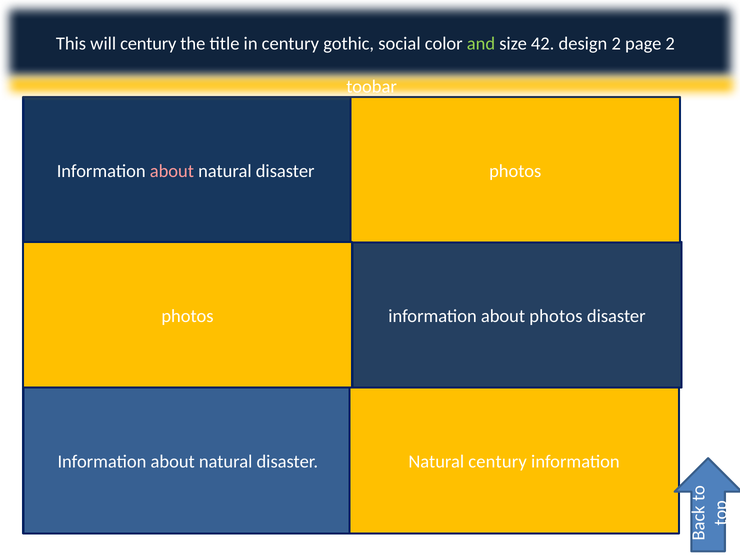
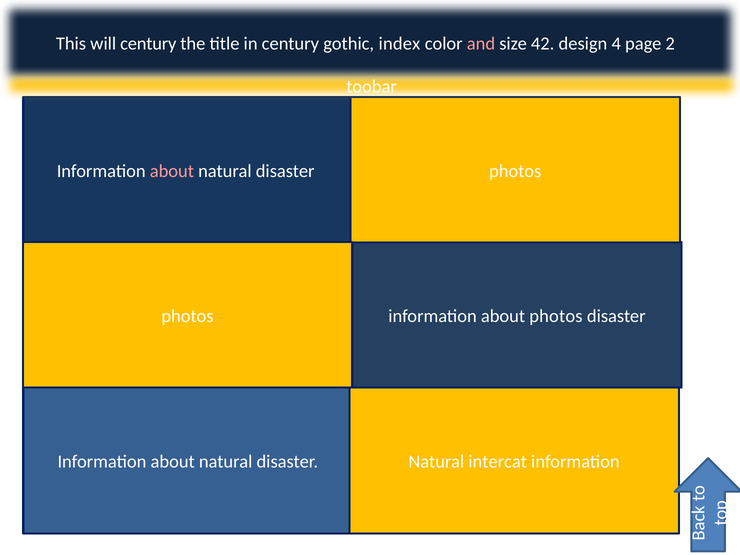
social: social -> index
and colour: light green -> pink
design 2: 2 -> 4
Natural century: century -> intercat
